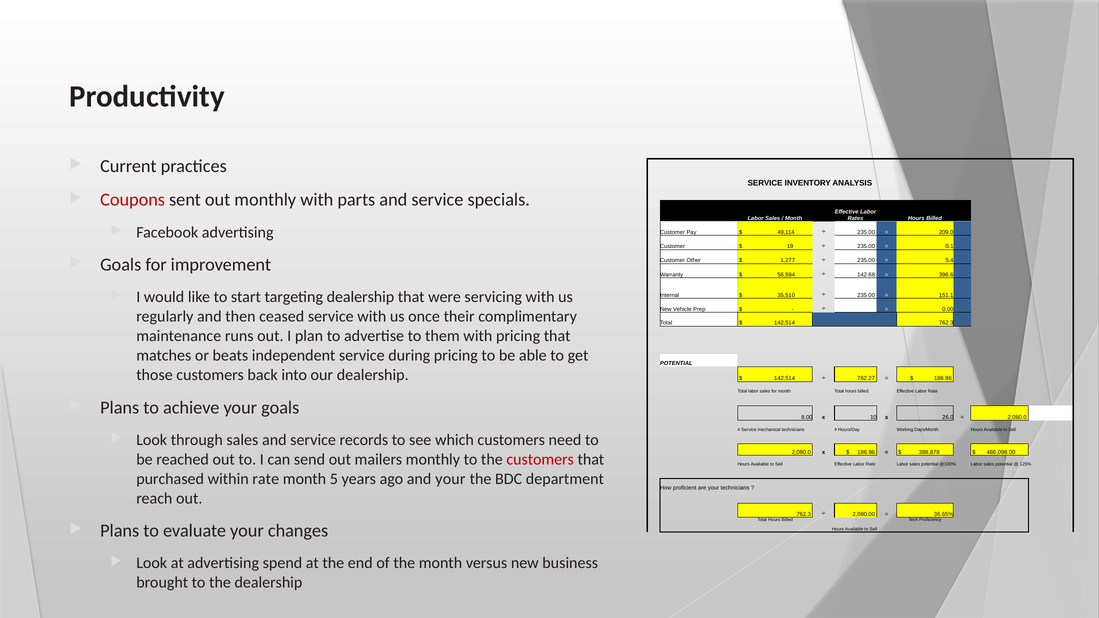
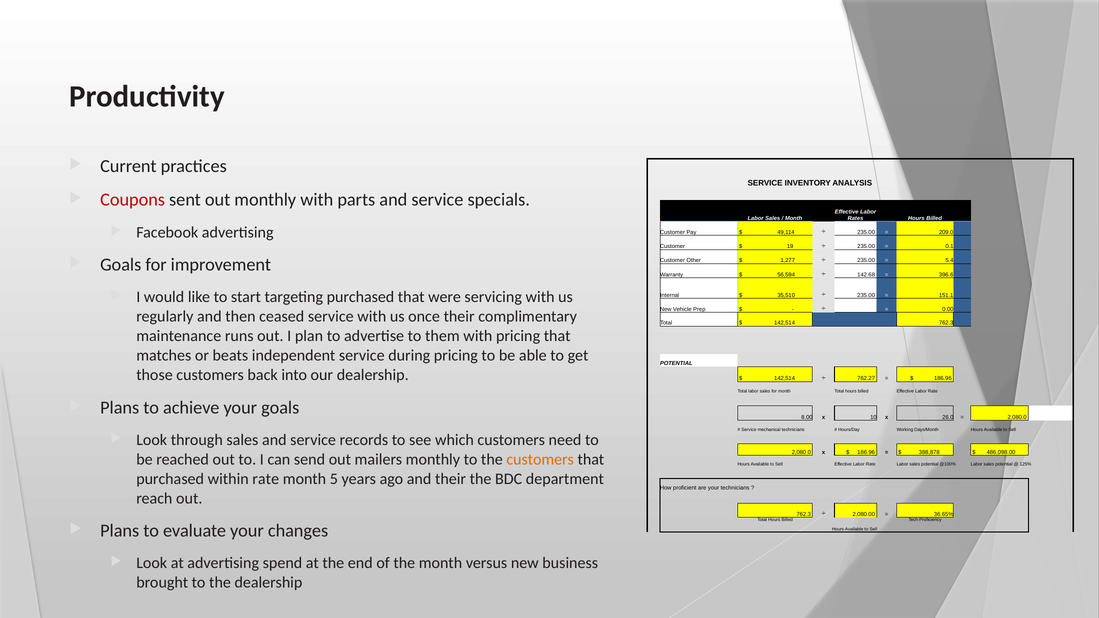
targeting dealership: dealership -> purchased
customers at (540, 459) colour: red -> orange
and your: your -> their
